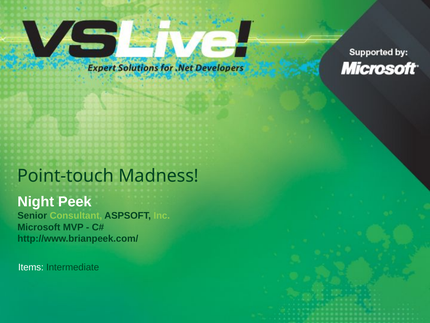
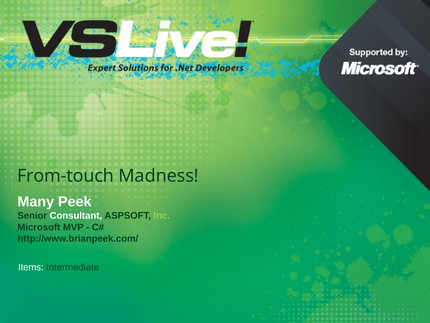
Point-touch: Point-touch -> From-touch
Night: Night -> Many
Consultant colour: light green -> white
